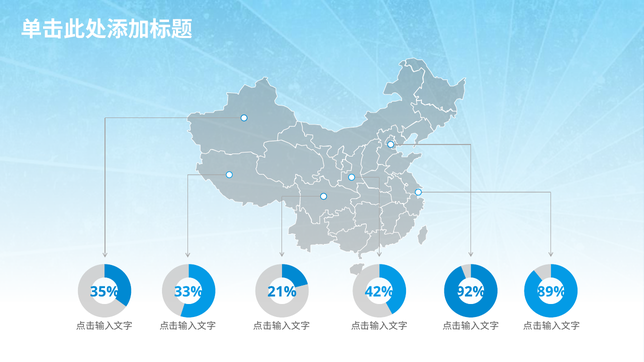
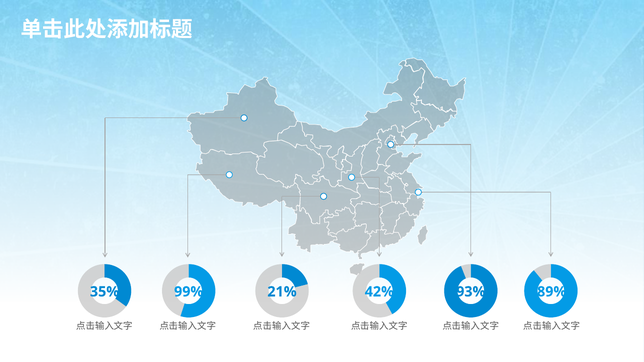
33%: 33% -> 99%
92%: 92% -> 93%
